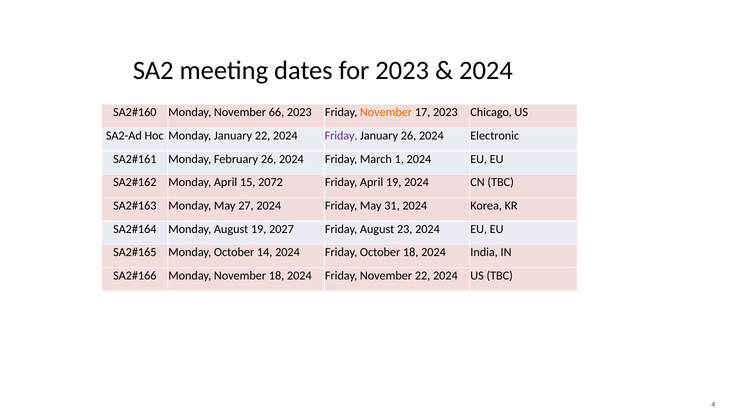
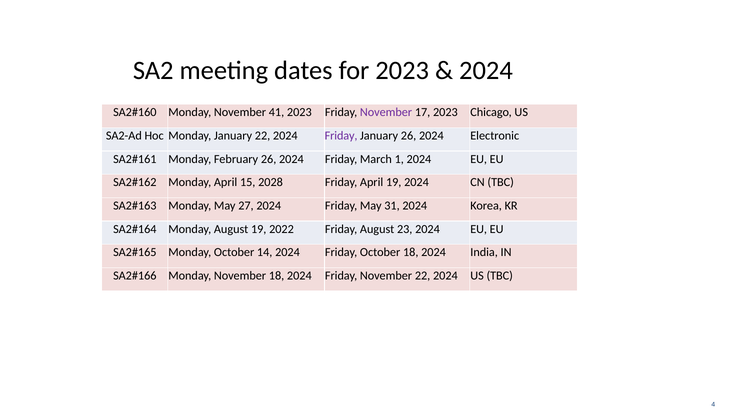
66: 66 -> 41
November at (386, 112) colour: orange -> purple
2072: 2072 -> 2028
2027: 2027 -> 2022
